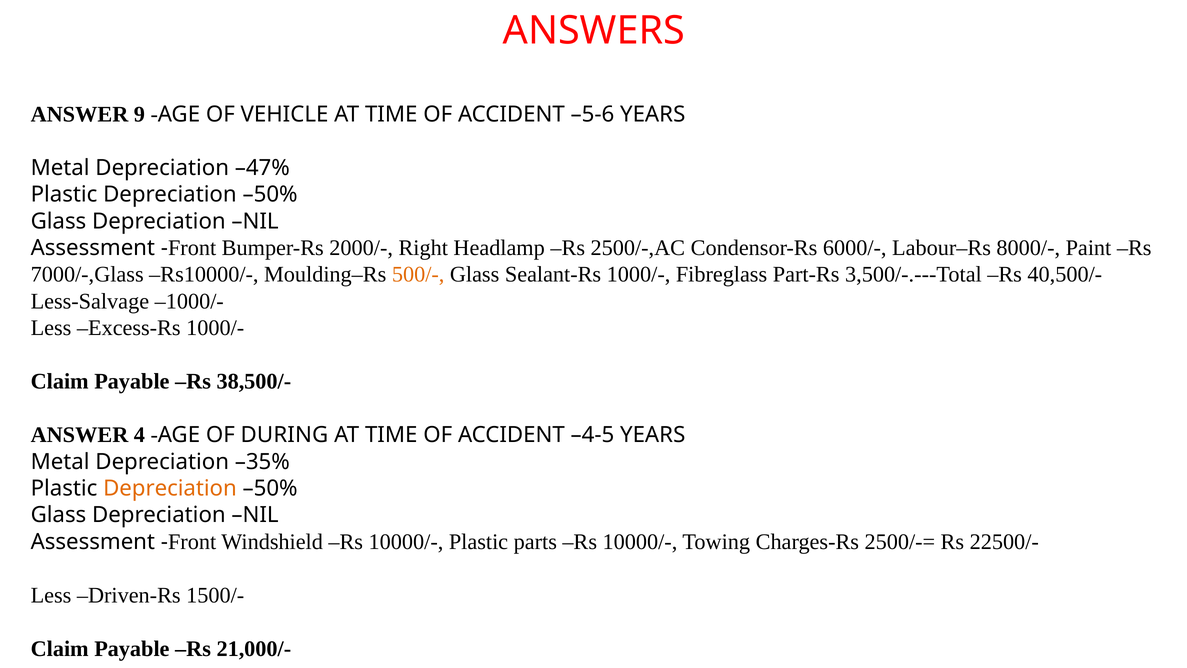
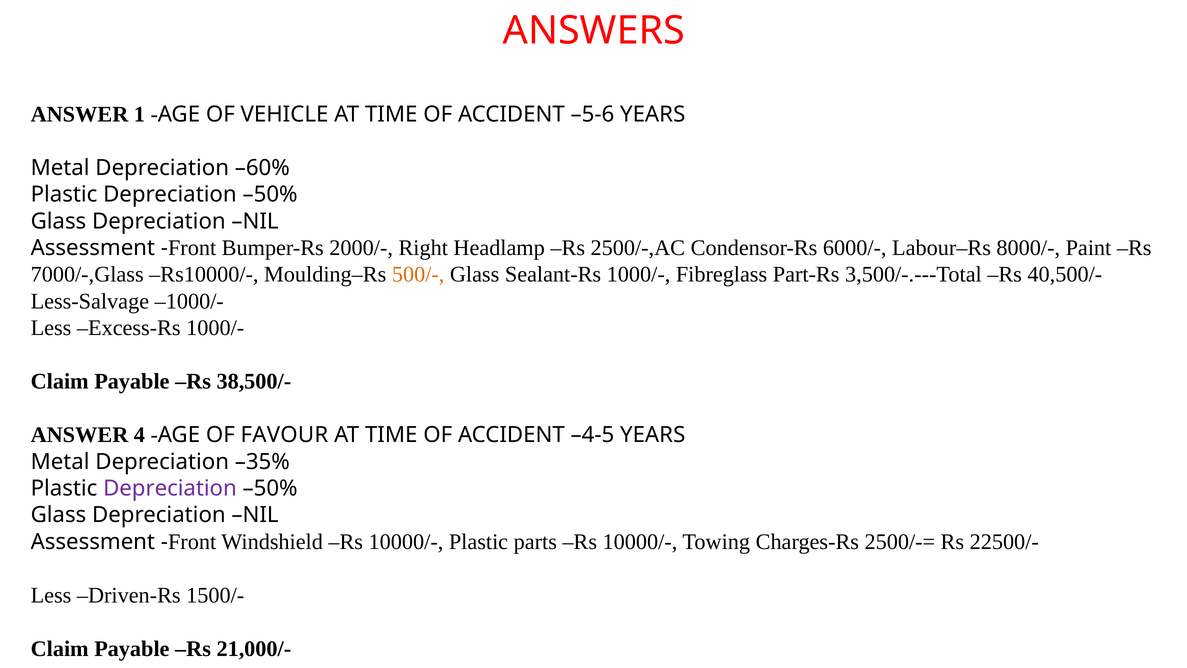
9: 9 -> 1
–47%: –47% -> –60%
DURING: DURING -> FAVOUR
Depreciation at (170, 488) colour: orange -> purple
